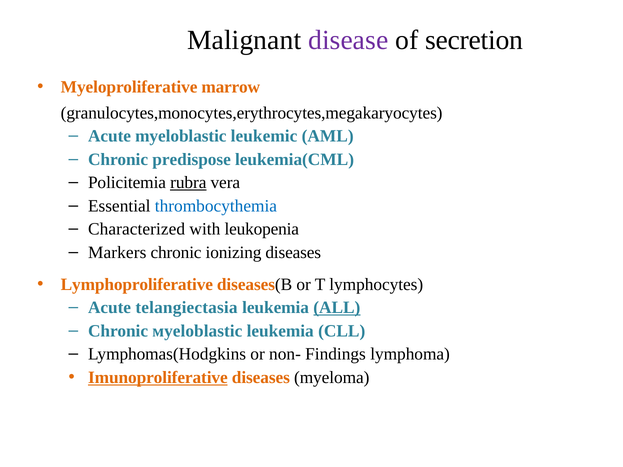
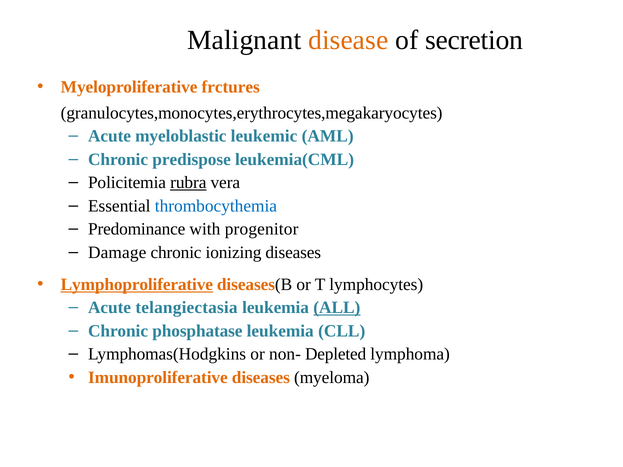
disease colour: purple -> orange
marrow: marrow -> frctures
Characterized: Characterized -> Predominance
leukopenia: leukopenia -> progenitor
Markers: Markers -> Damage
Lymphoproliferative underline: none -> present
мyeloblastic: мyeloblastic -> phosphatase
Findings: Findings -> Depleted
Imunoproliferative underline: present -> none
